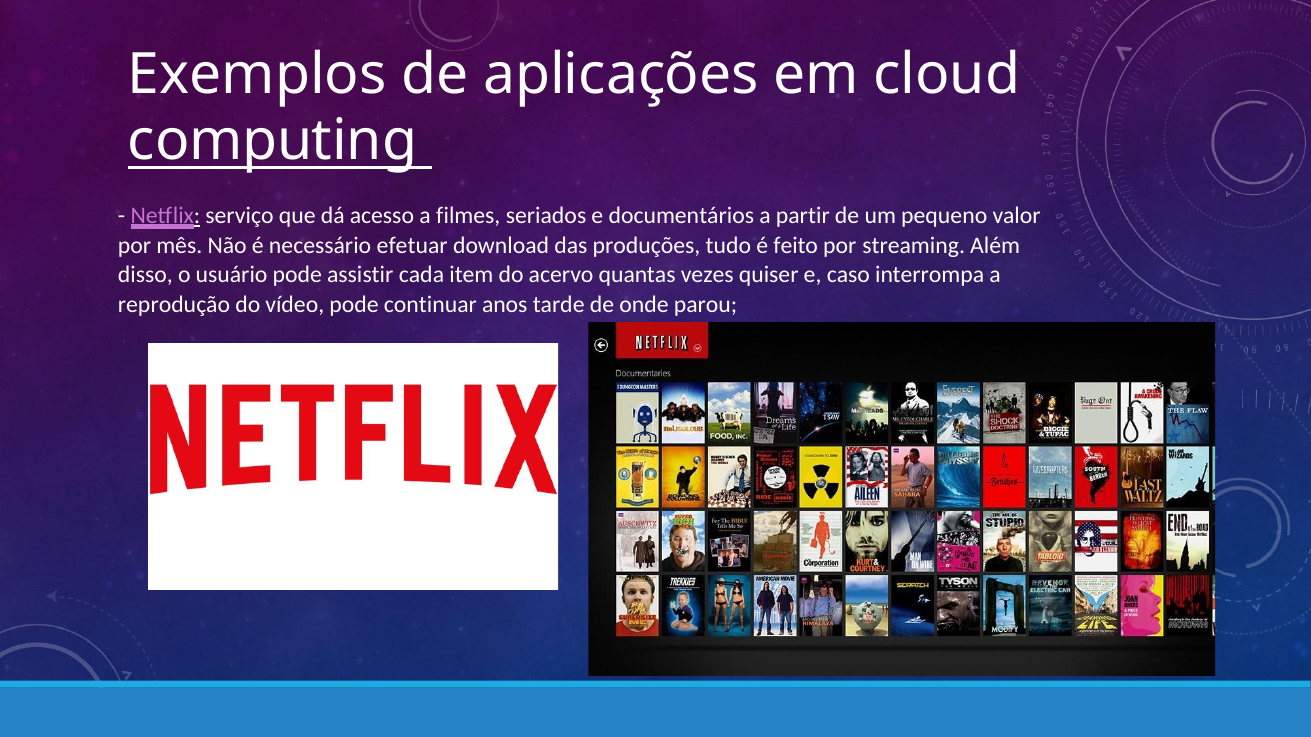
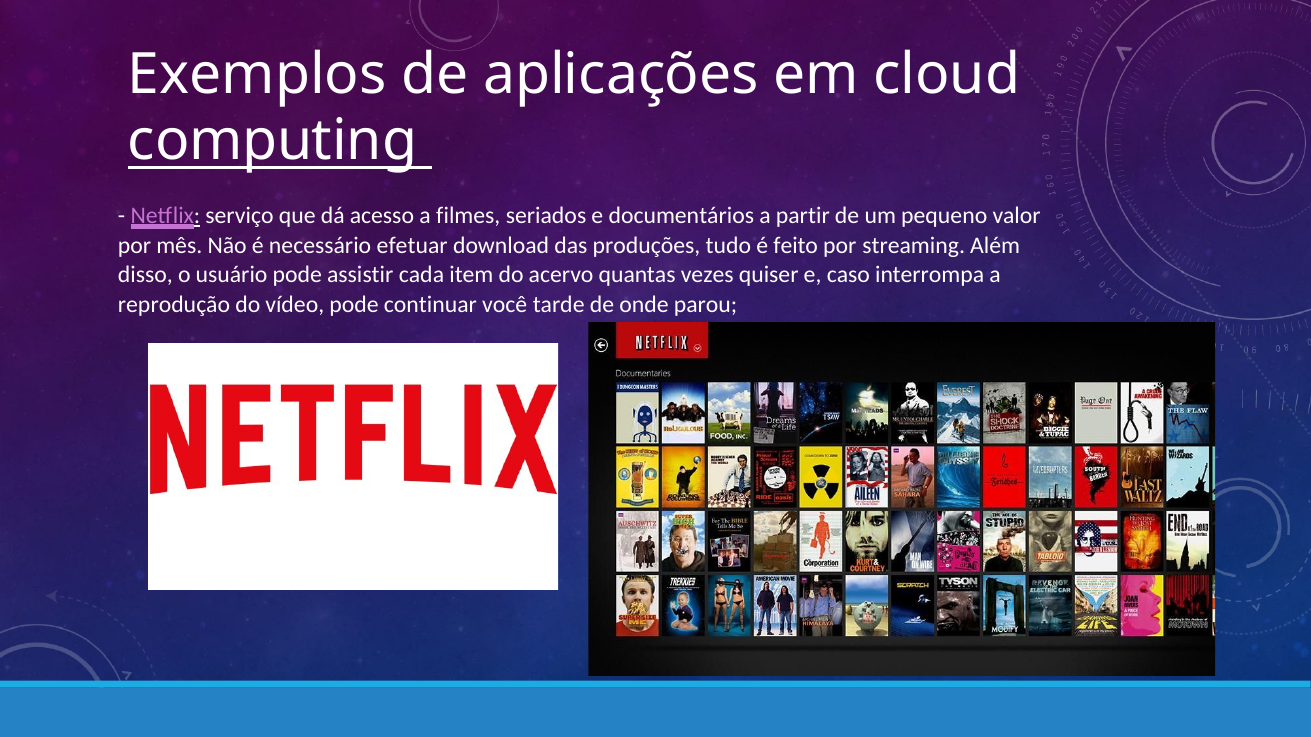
anos: anos -> você
